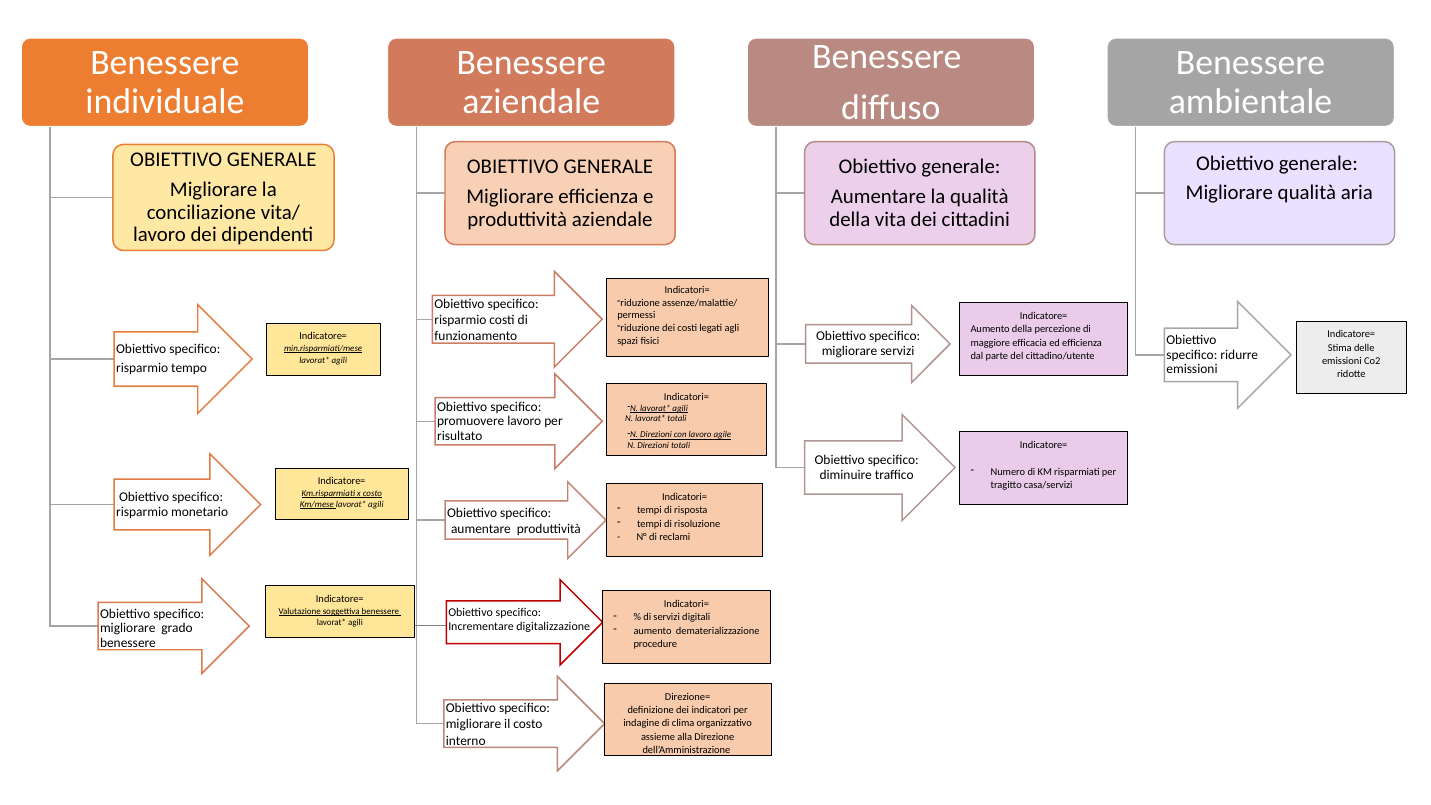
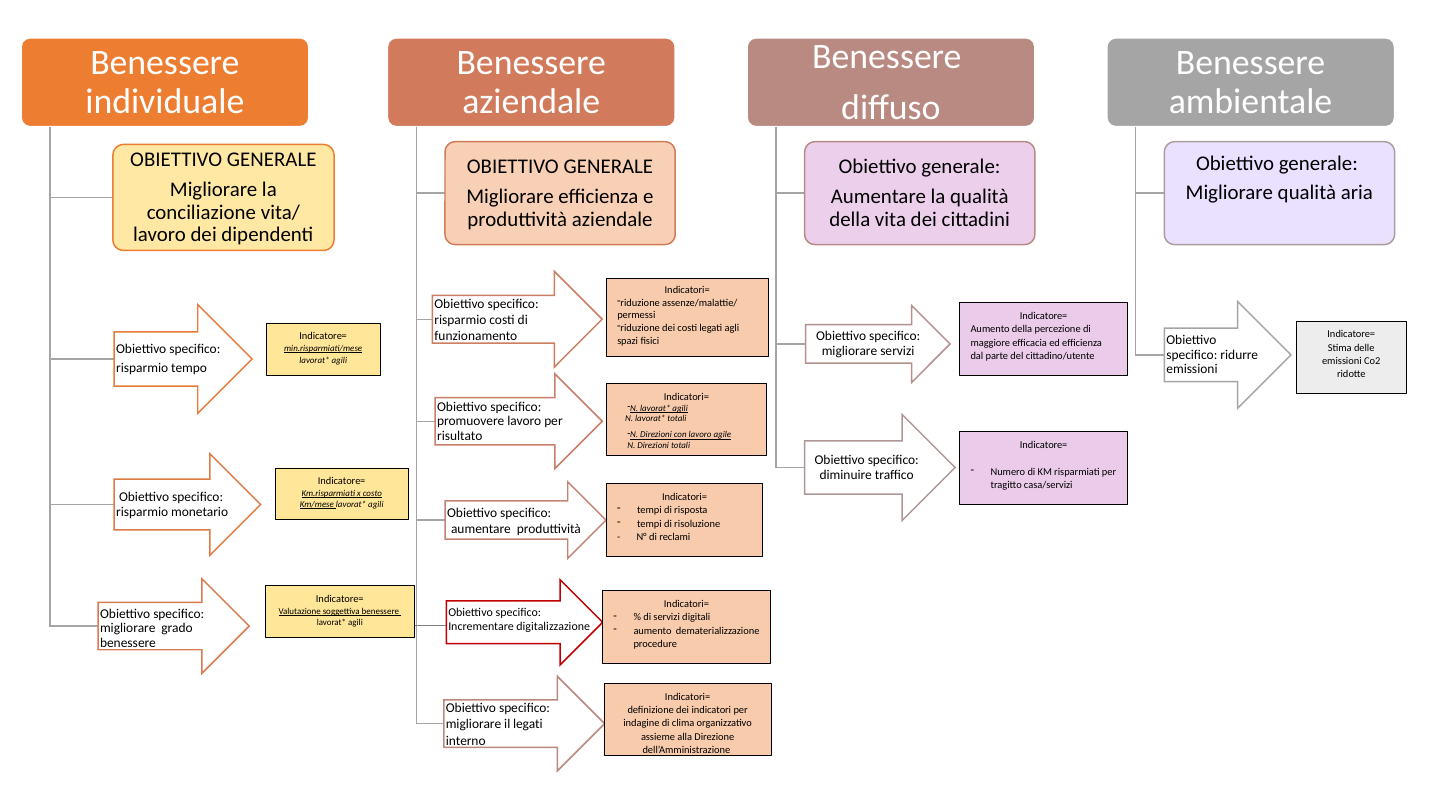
Direzione= at (688, 697): Direzione= -> Indicatori=
costo at (528, 724): costo -> legati
